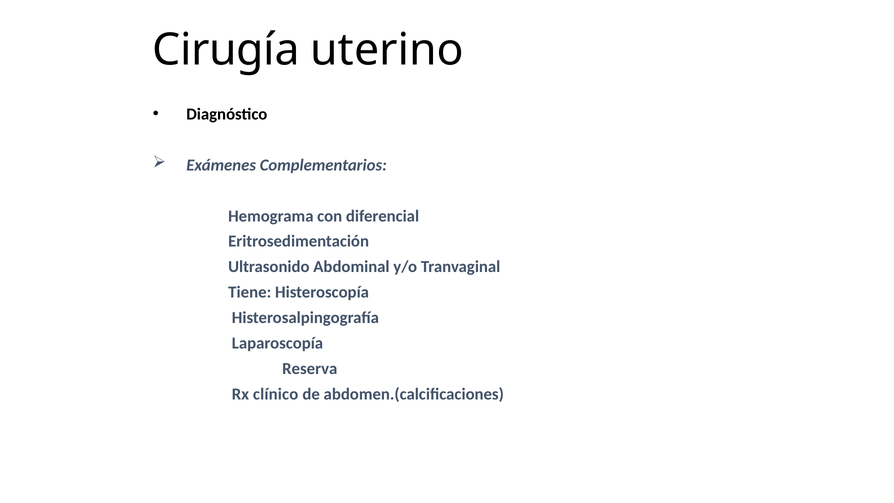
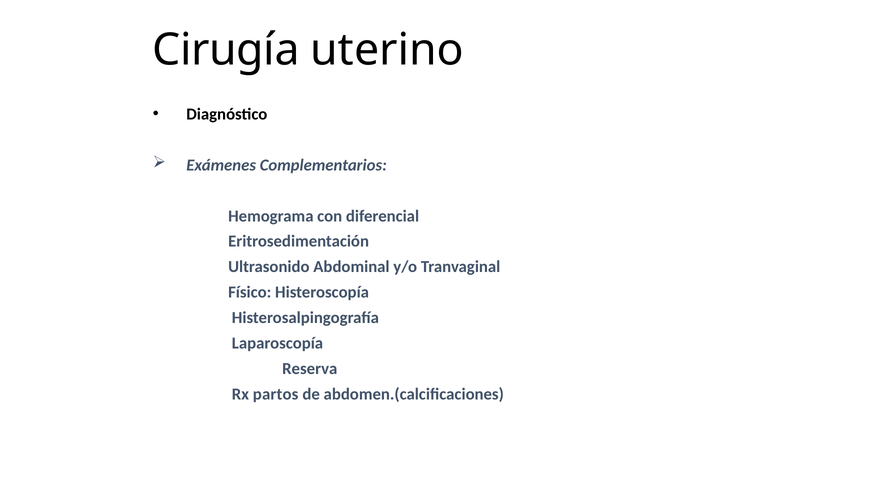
Tiene: Tiene -> Físico
clínico: clínico -> partos
